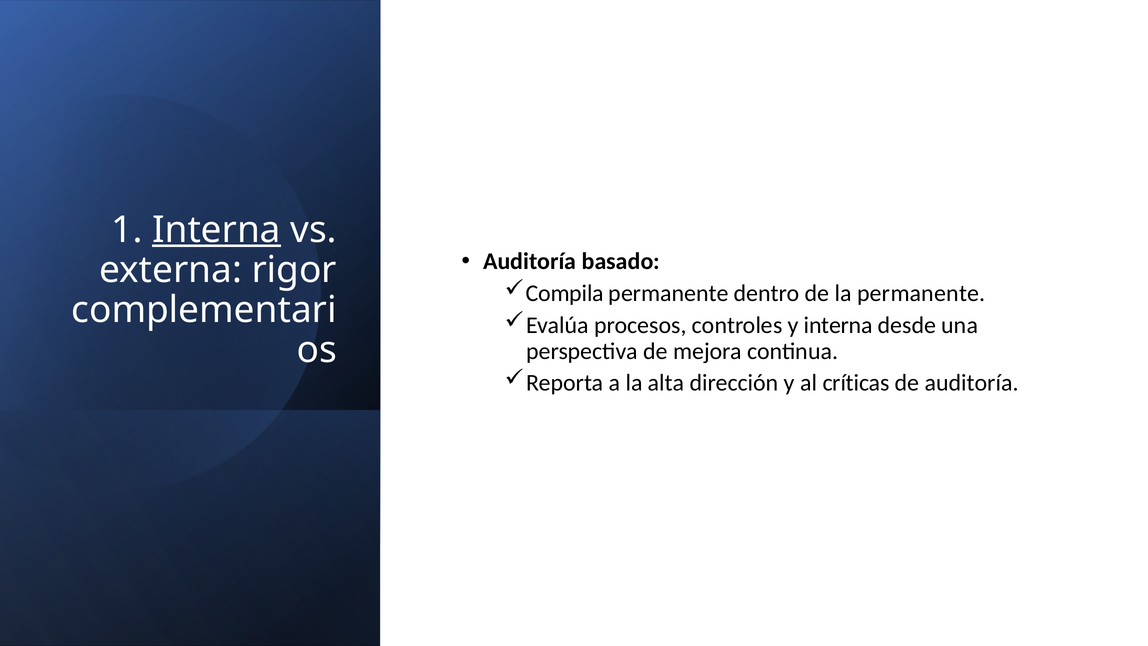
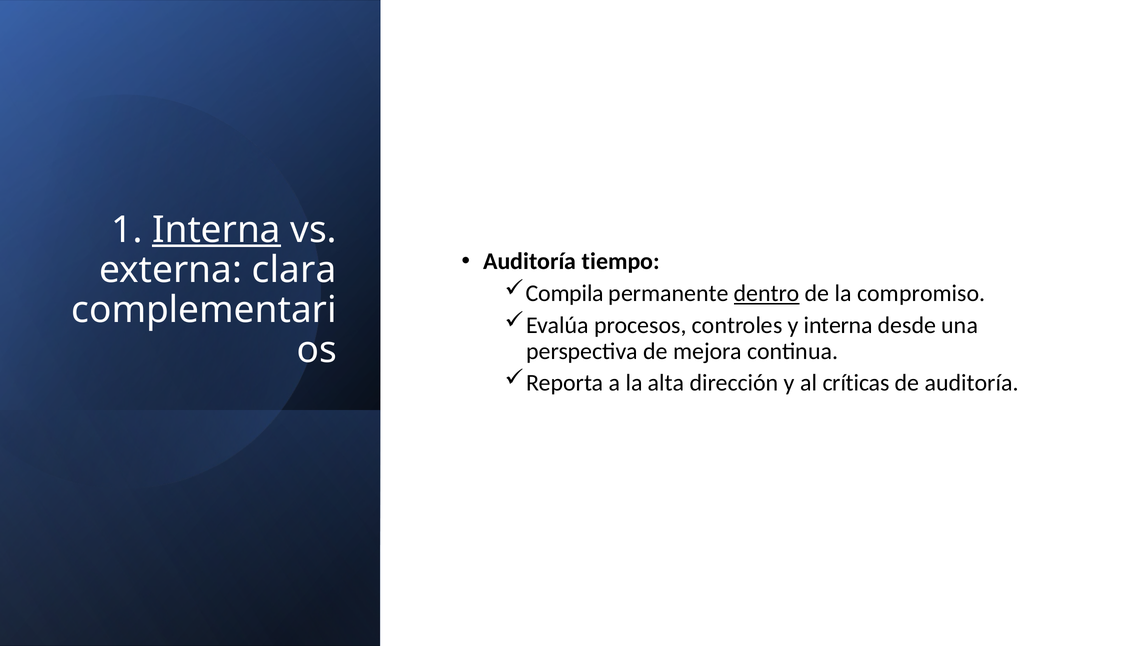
basado: basado -> tiempo
rigor: rigor -> clara
dentro underline: none -> present
la permanente: permanente -> compromiso
